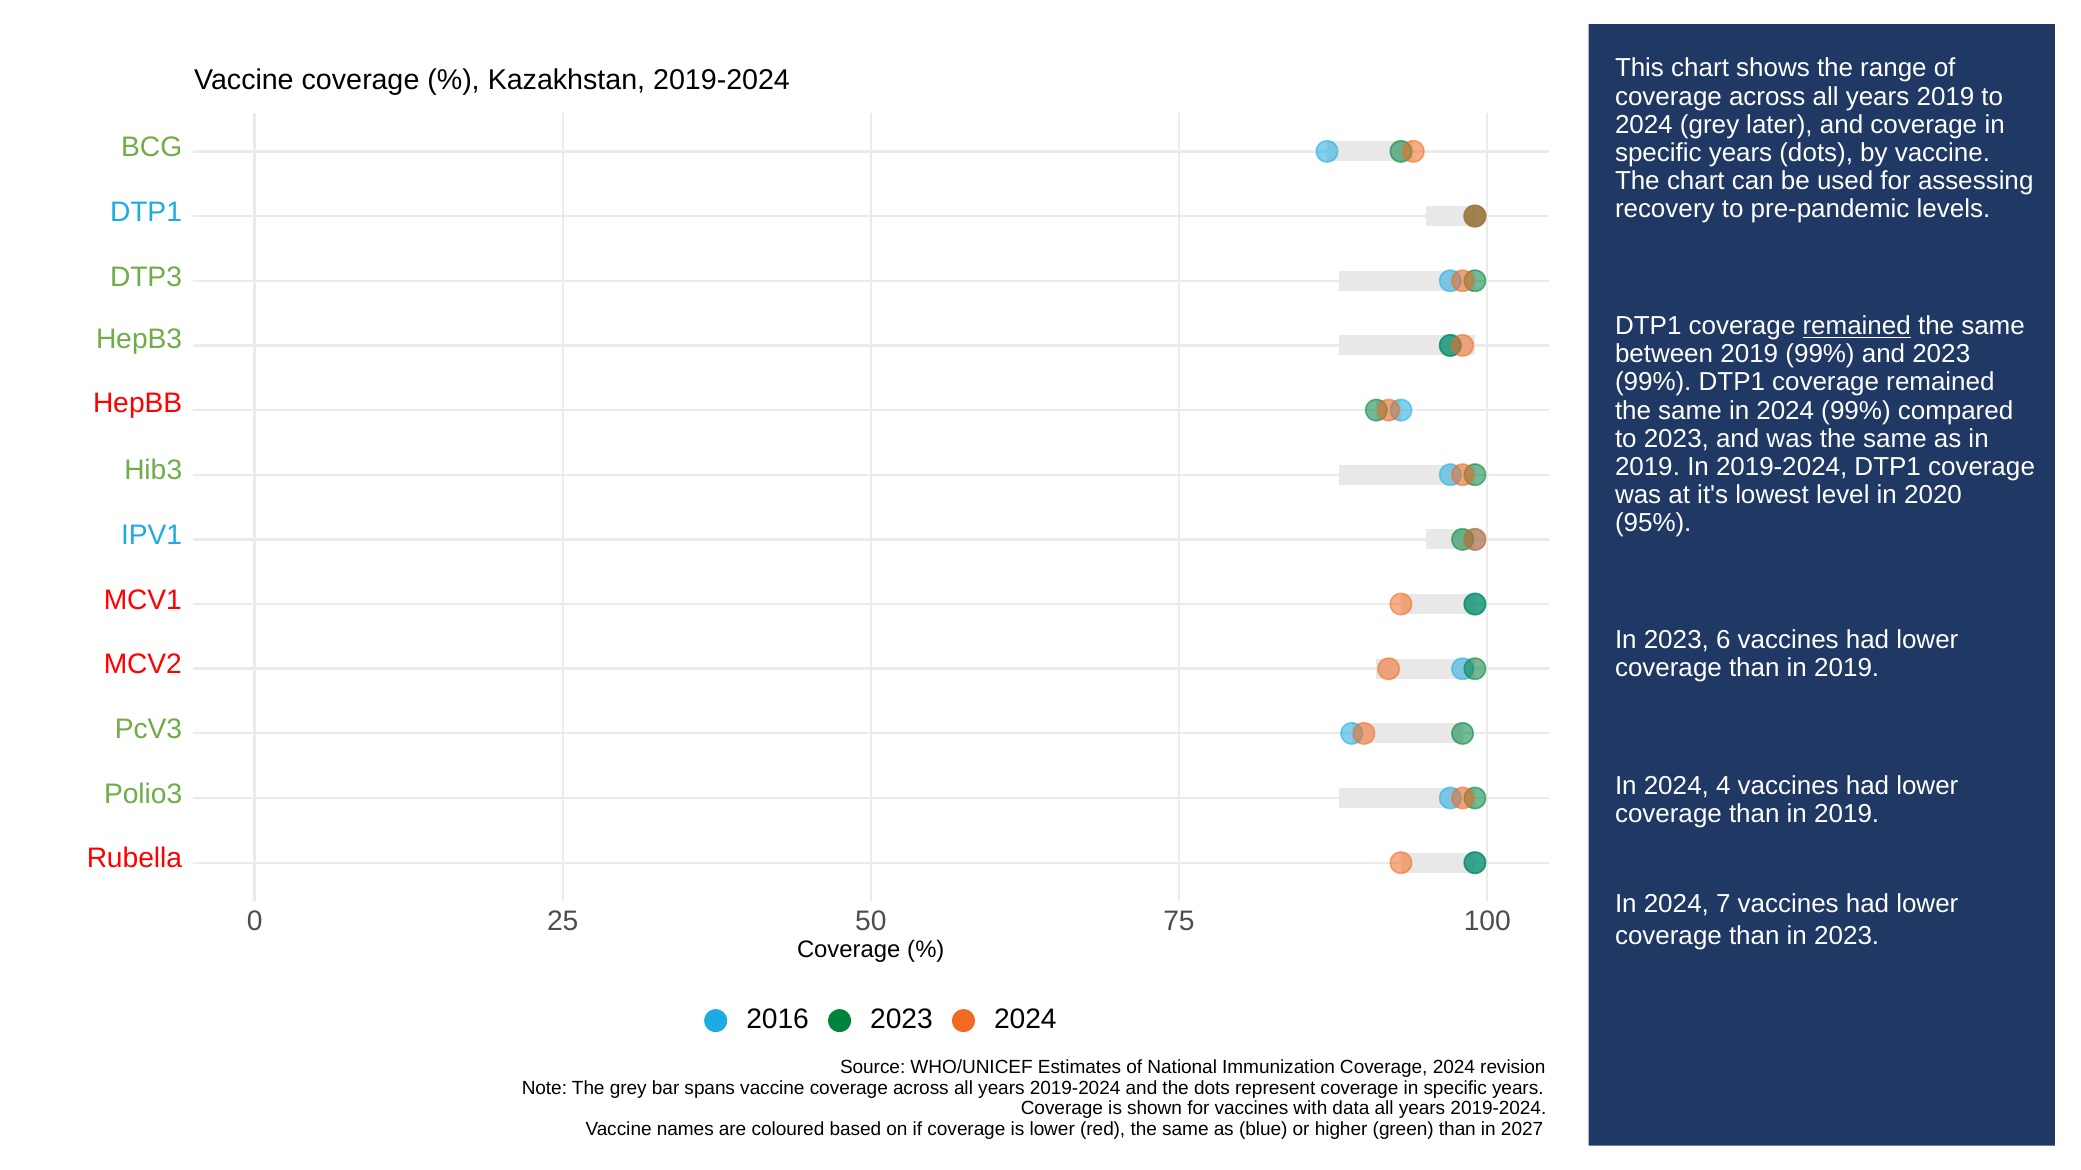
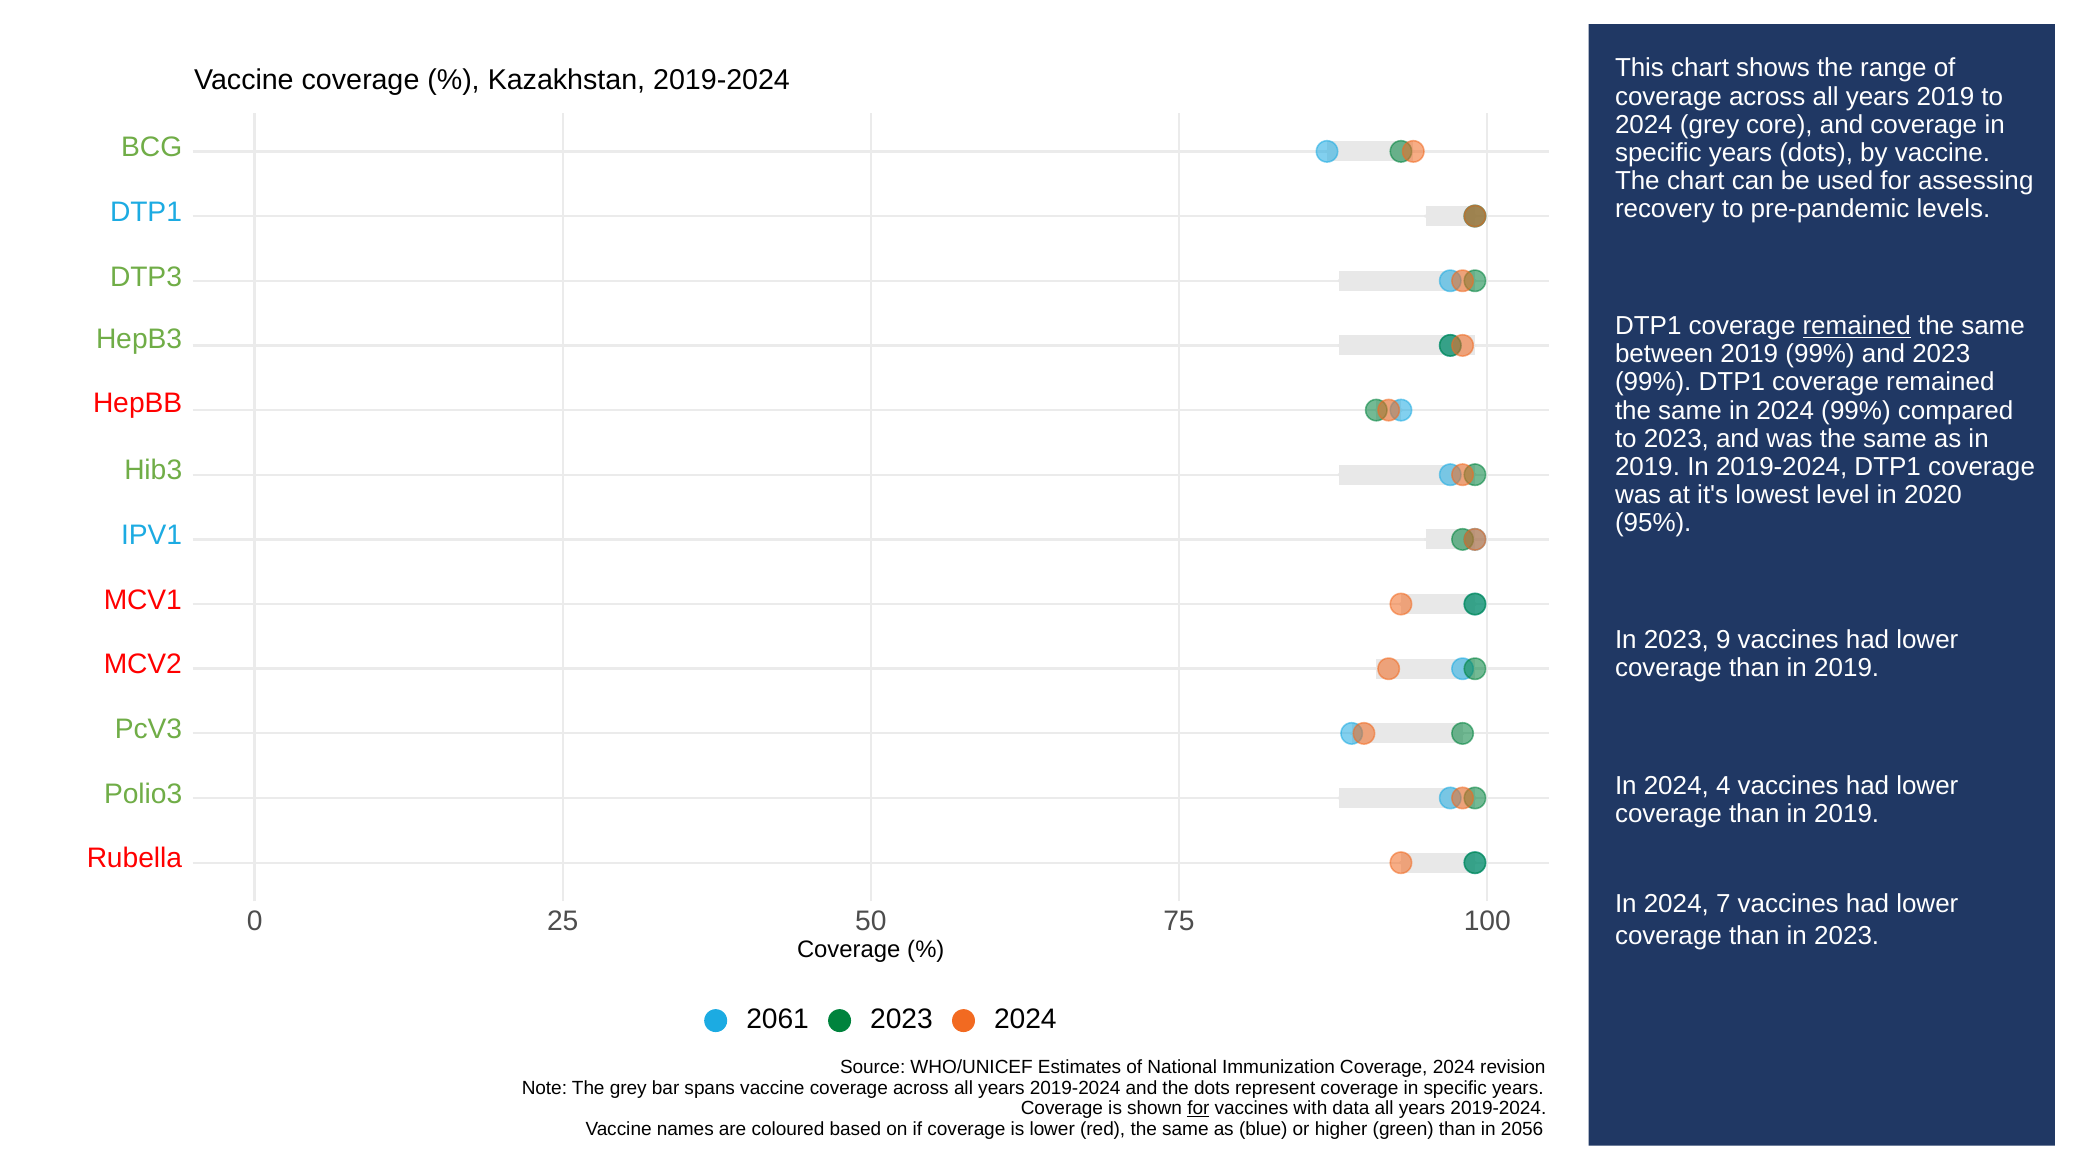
later: later -> core
6: 6 -> 9
2016: 2016 -> 2061
for at (1198, 1109) underline: none -> present
2027: 2027 -> 2056
